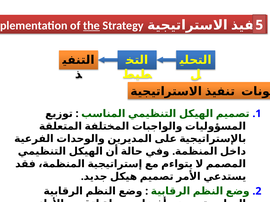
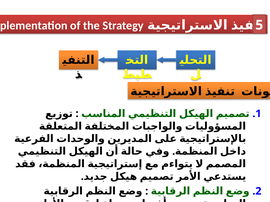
the underline: present -> none
